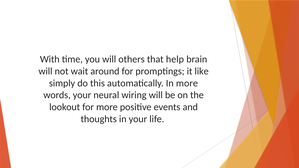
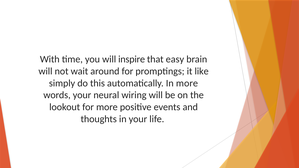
others: others -> inspire
help: help -> easy
